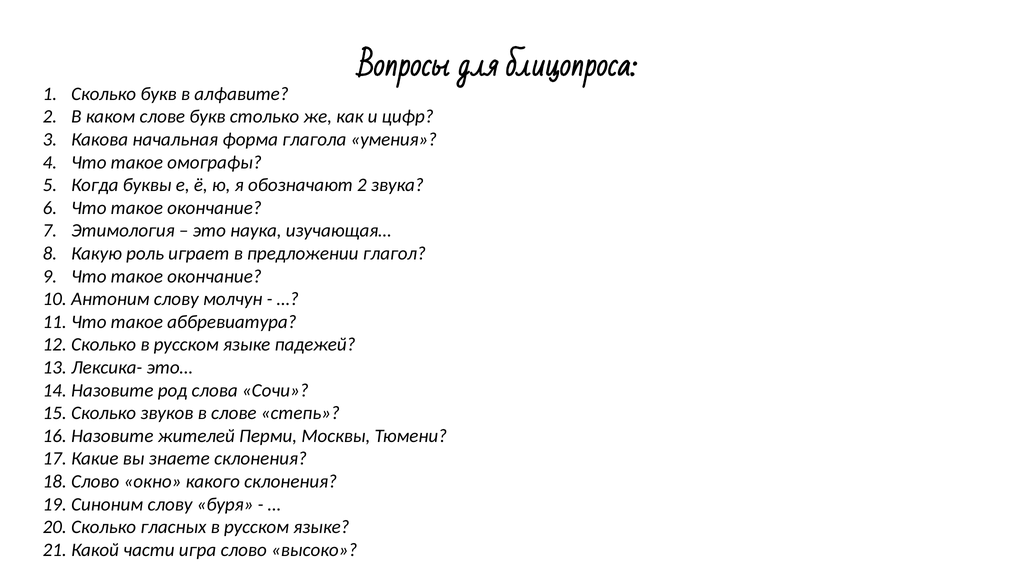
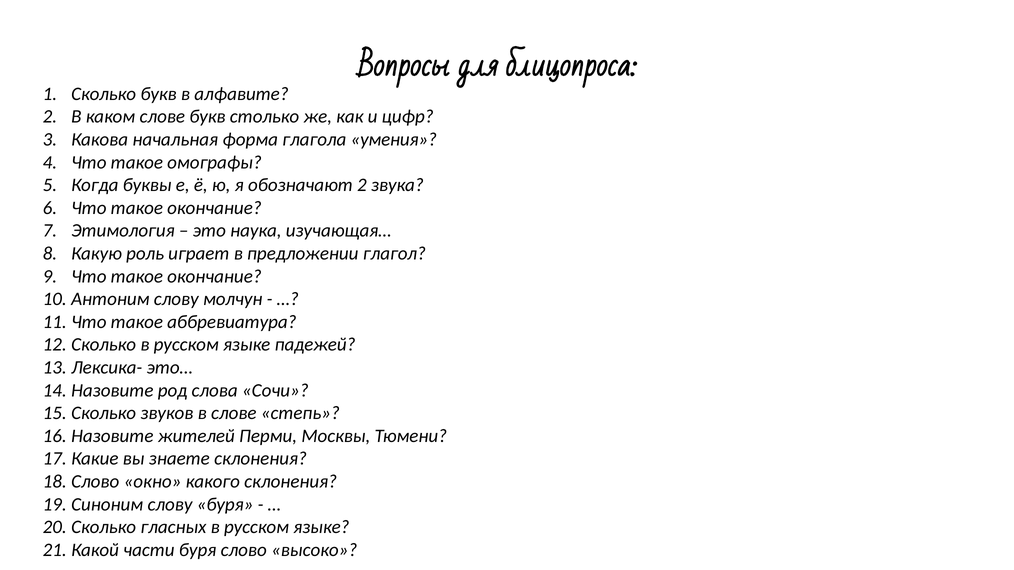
части игра: игра -> буря
